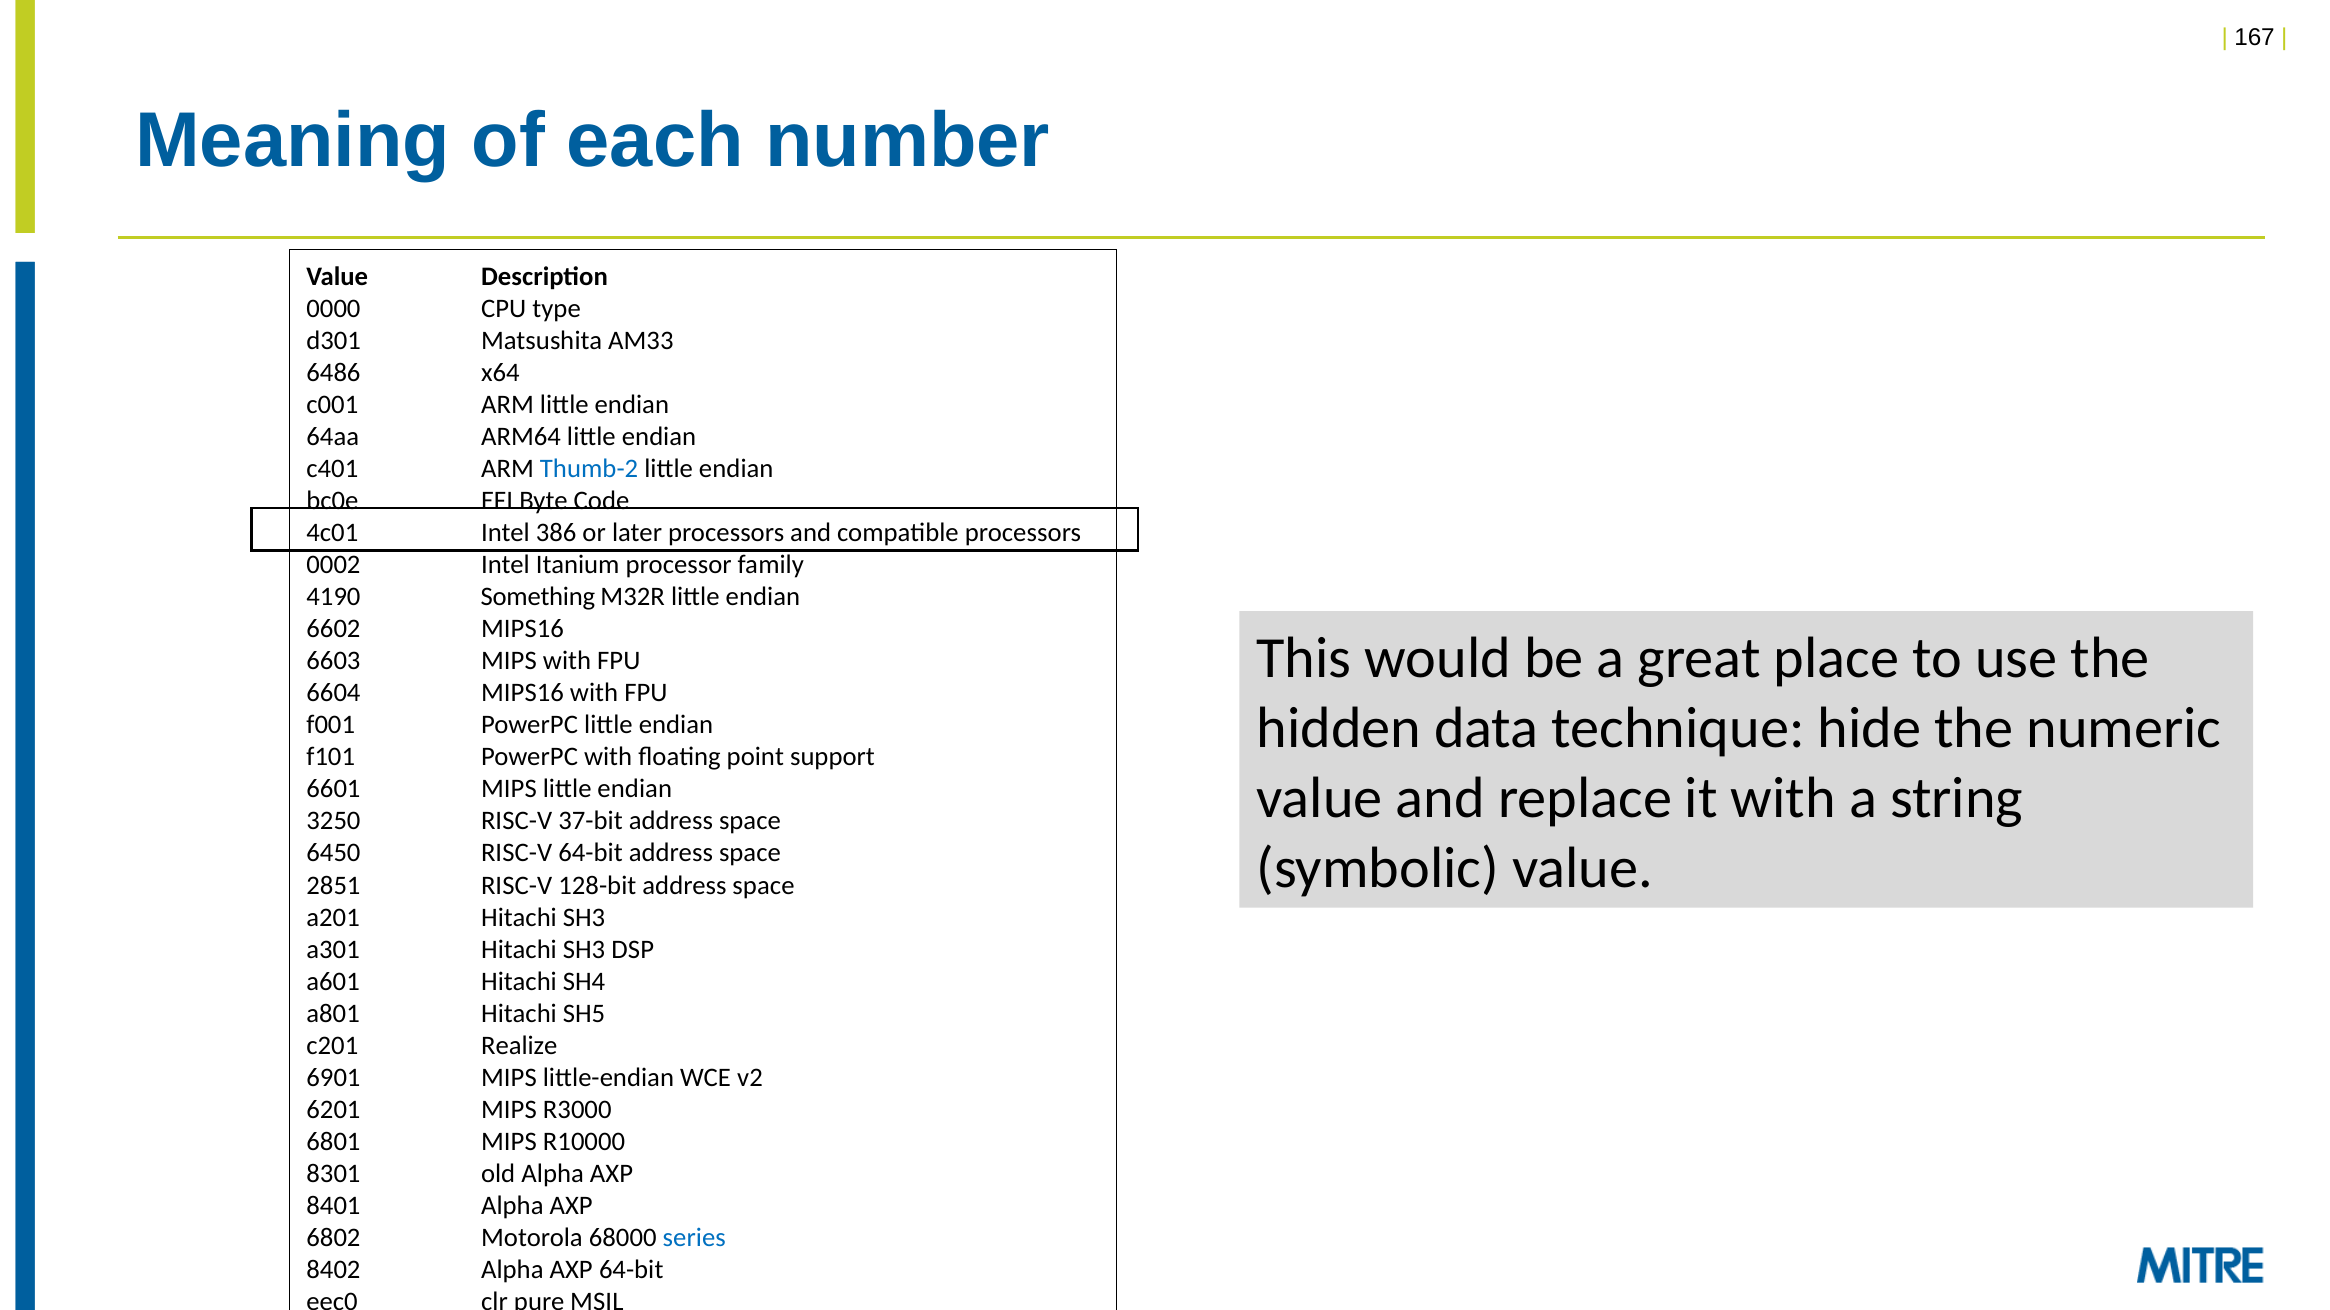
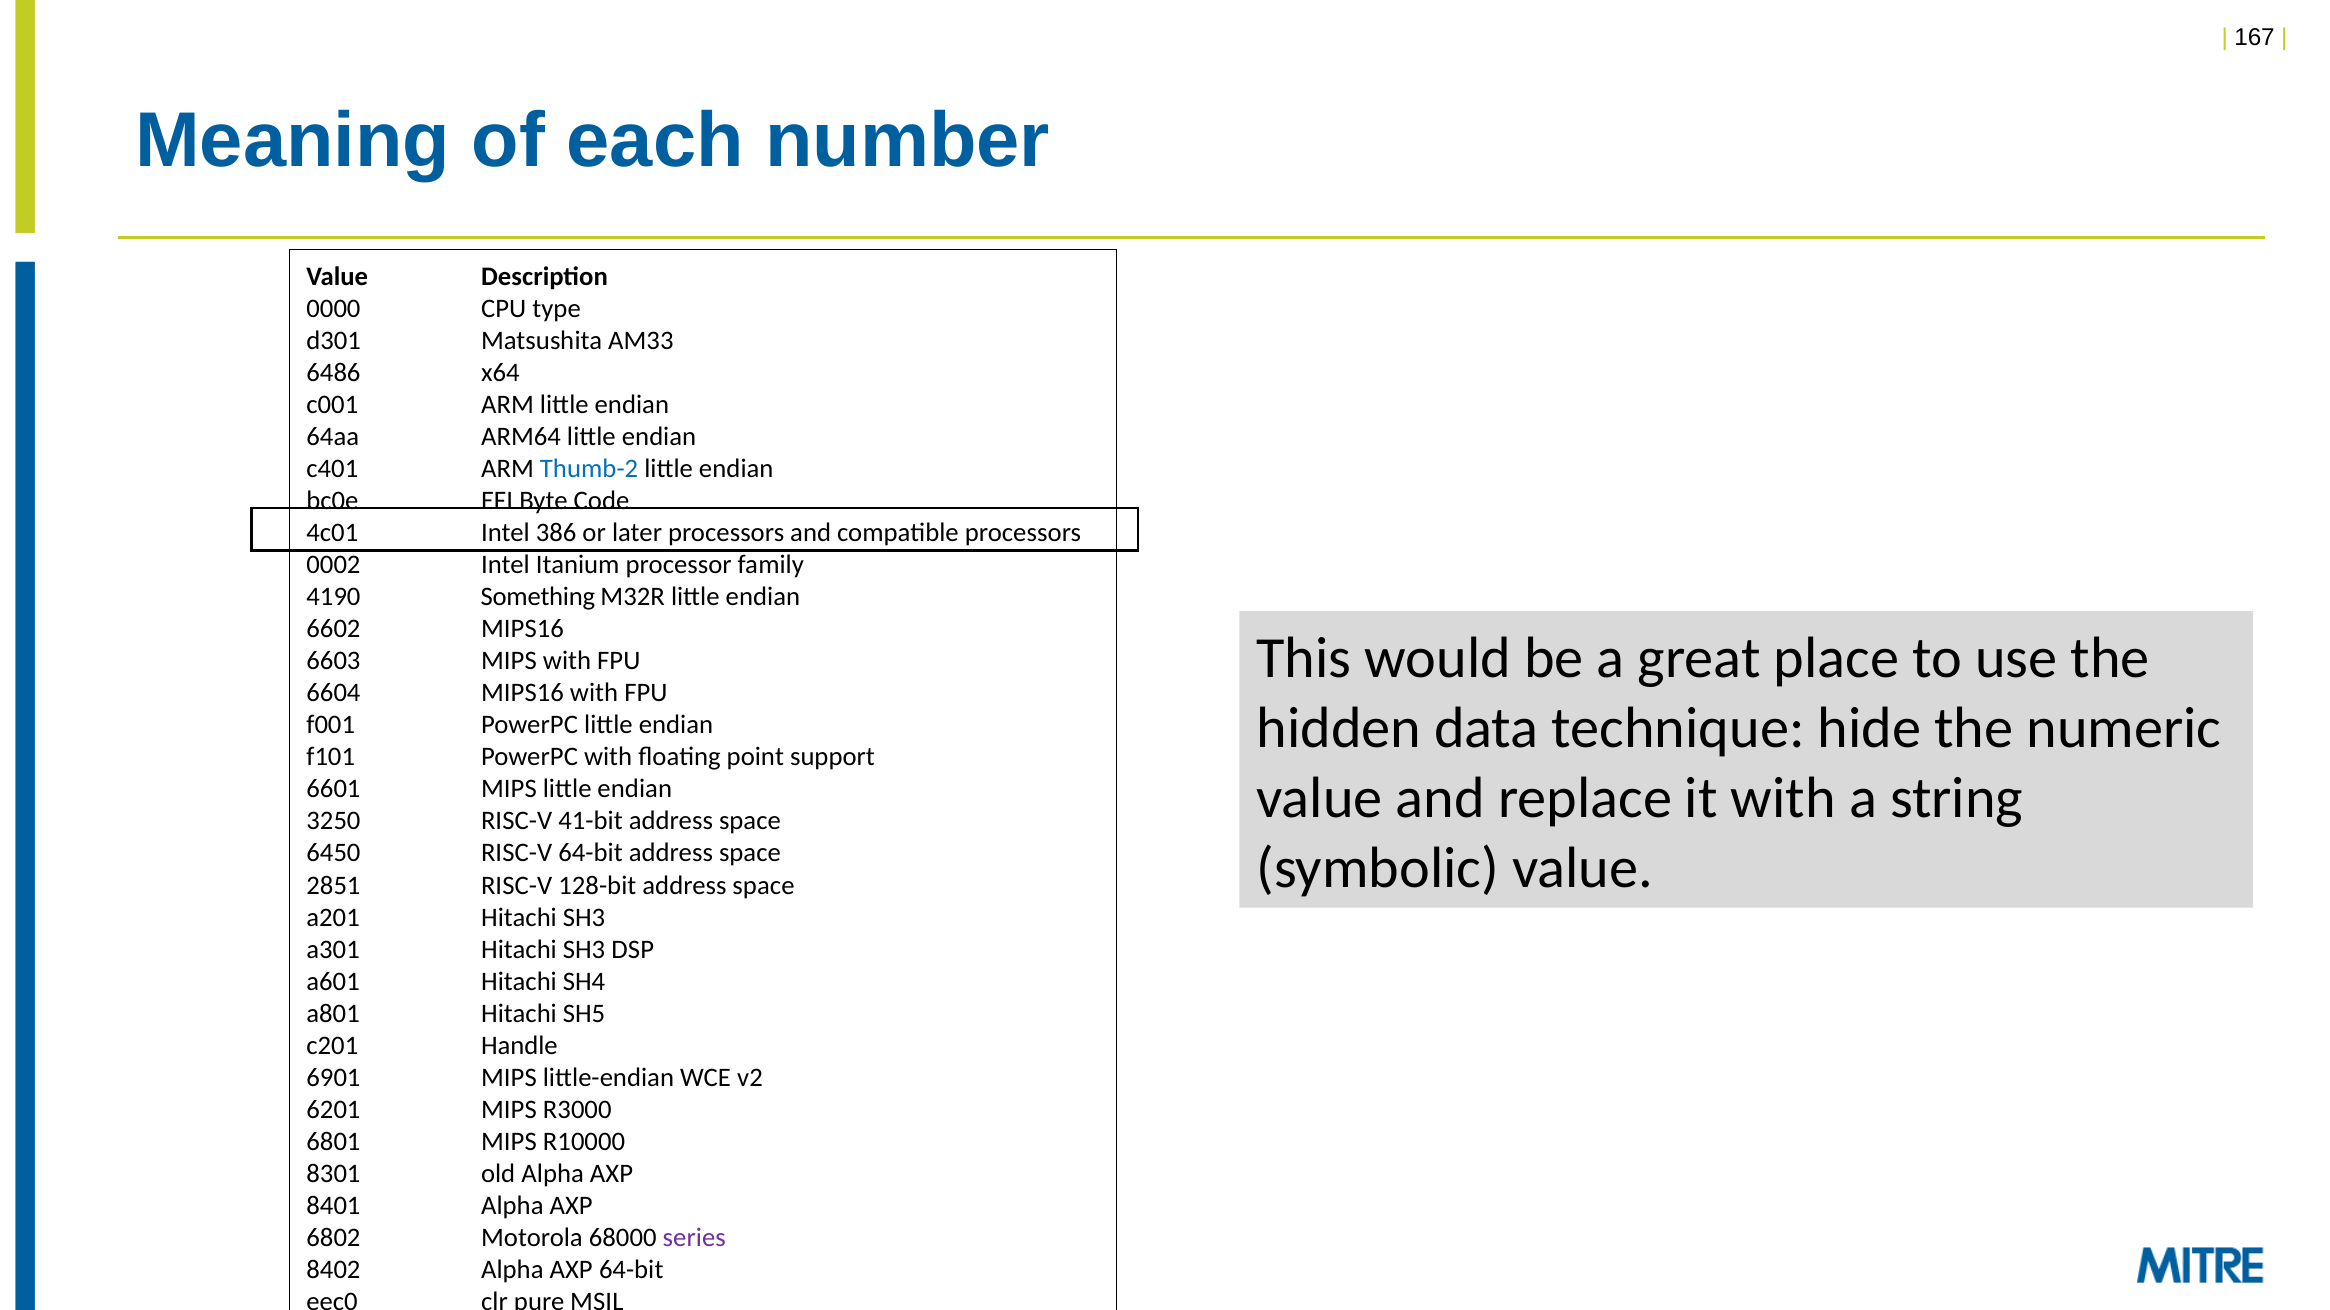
37-bit: 37-bit -> 41-bit
Realize: Realize -> Handle
series colour: blue -> purple
